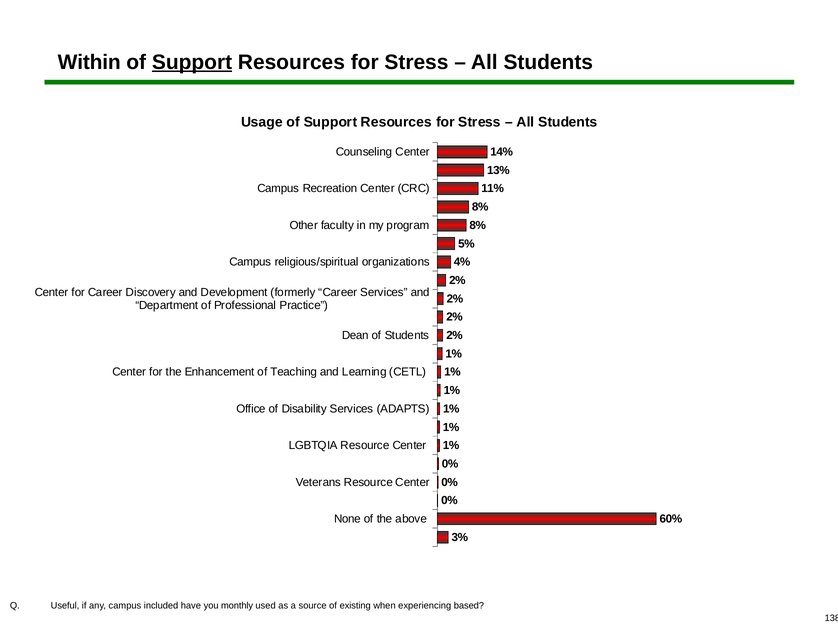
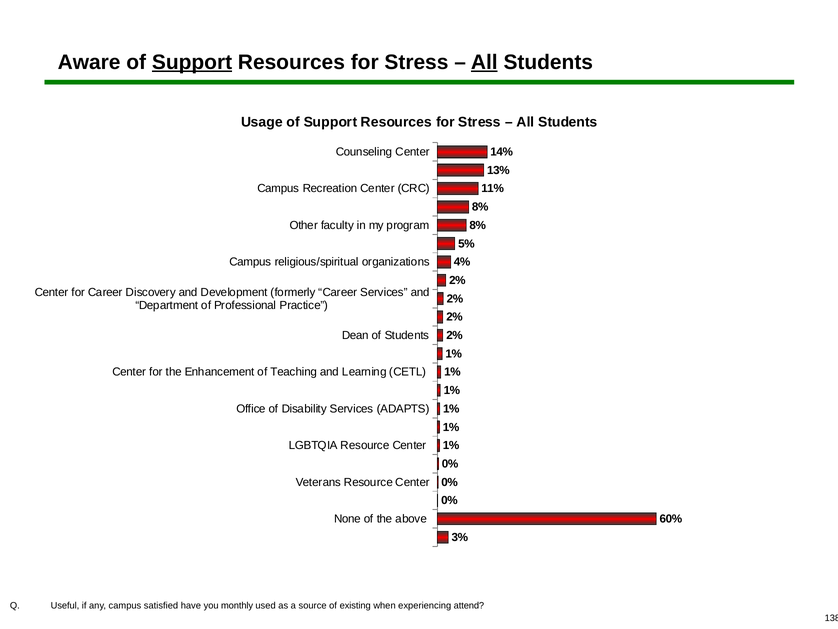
Within: Within -> Aware
All at (484, 62) underline: none -> present
included: included -> satisfied
based: based -> attend
